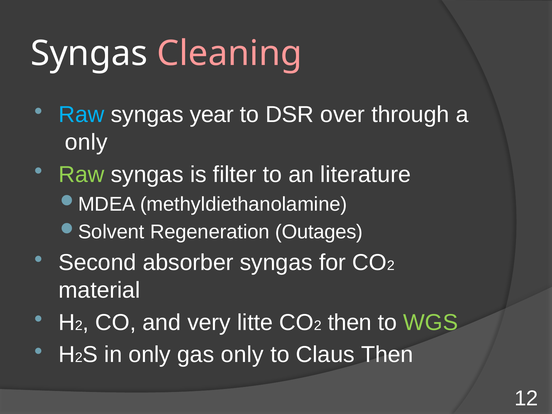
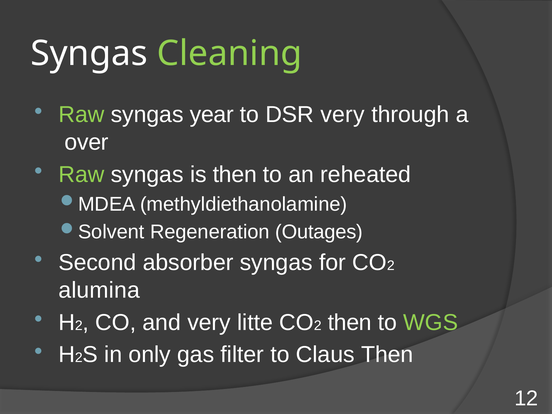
Cleaning colour: pink -> light green
Raw at (81, 115) colour: light blue -> light green
DSR over: over -> very
only at (86, 142): only -> over
is filter: filter -> then
literature: literature -> reheated
material: material -> alumina
gas only: only -> filter
